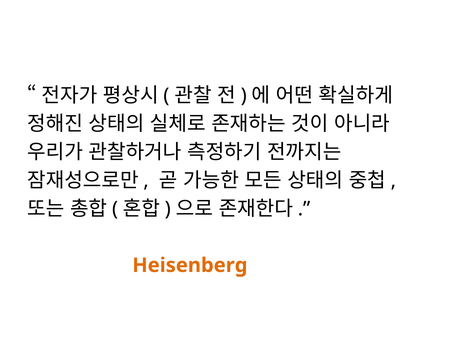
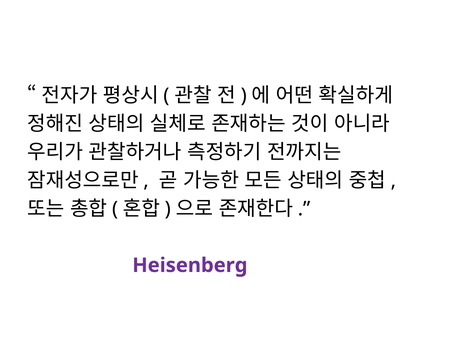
Heisenberg colour: orange -> purple
